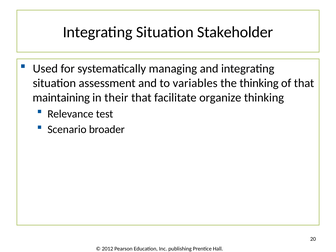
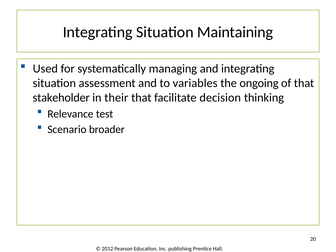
Stakeholder: Stakeholder -> Maintaining
the thinking: thinking -> ongoing
maintaining: maintaining -> stakeholder
organize: organize -> decision
